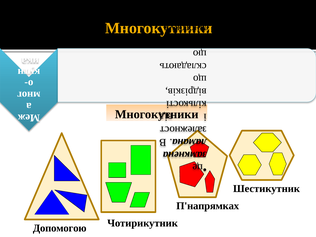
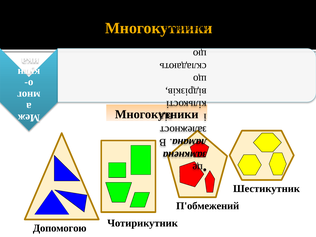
П'напрямках: П'напрямках -> П'обмежений
